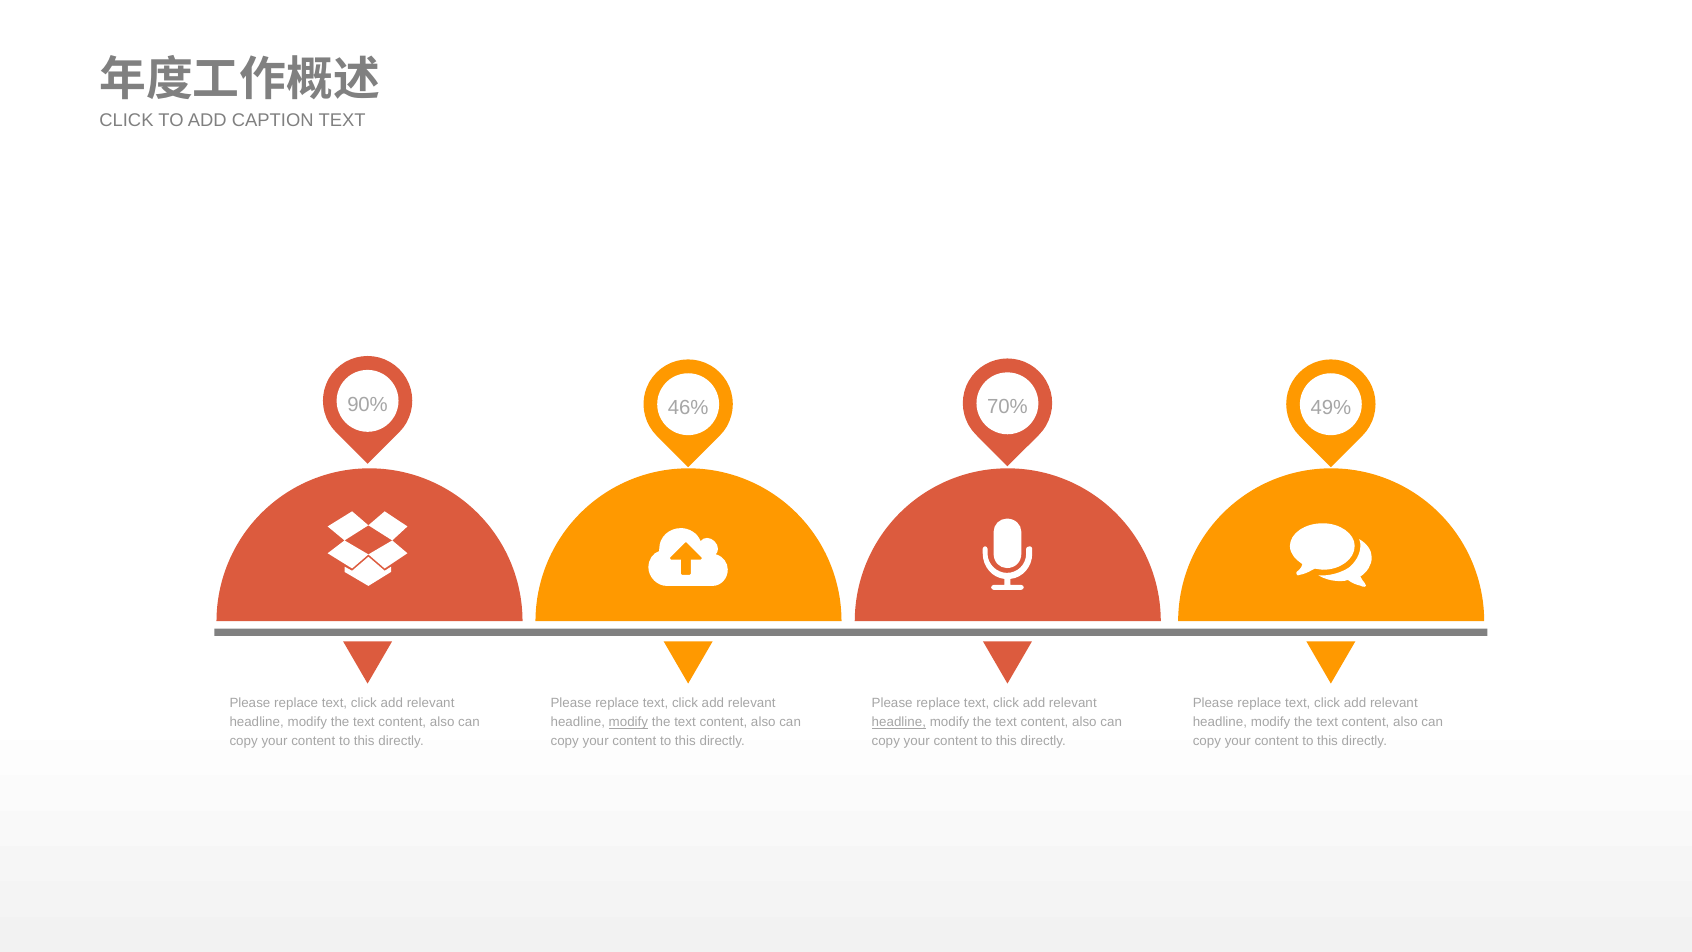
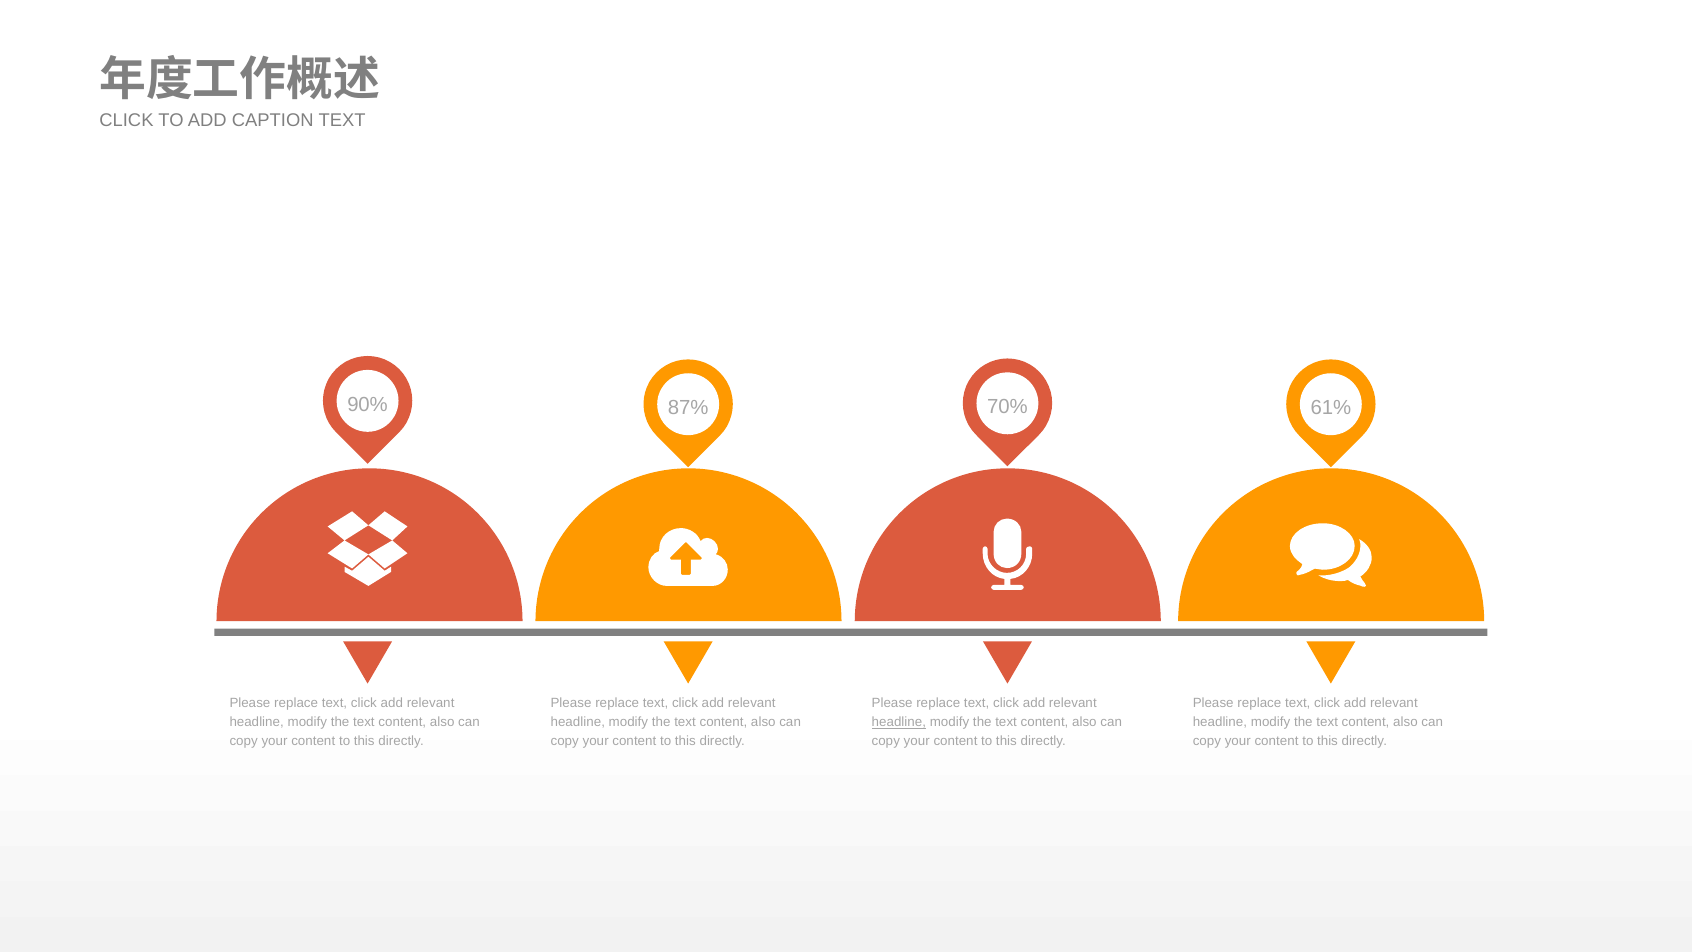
46%: 46% -> 87%
49%: 49% -> 61%
modify at (628, 722) underline: present -> none
